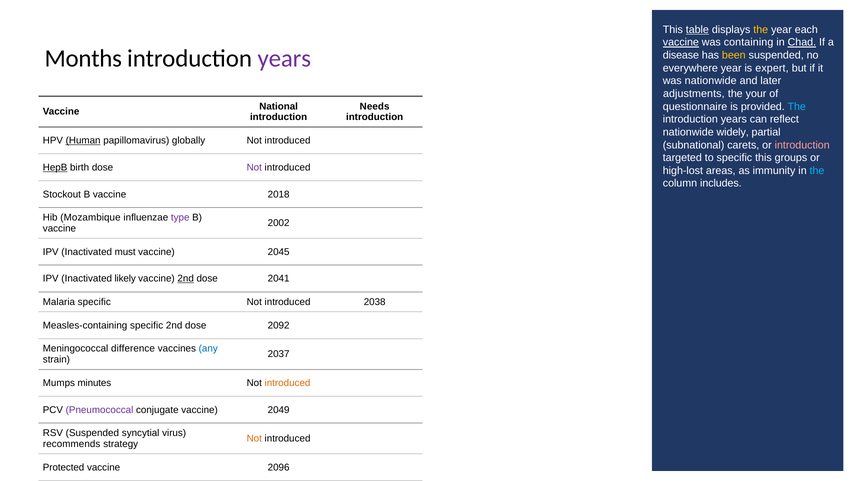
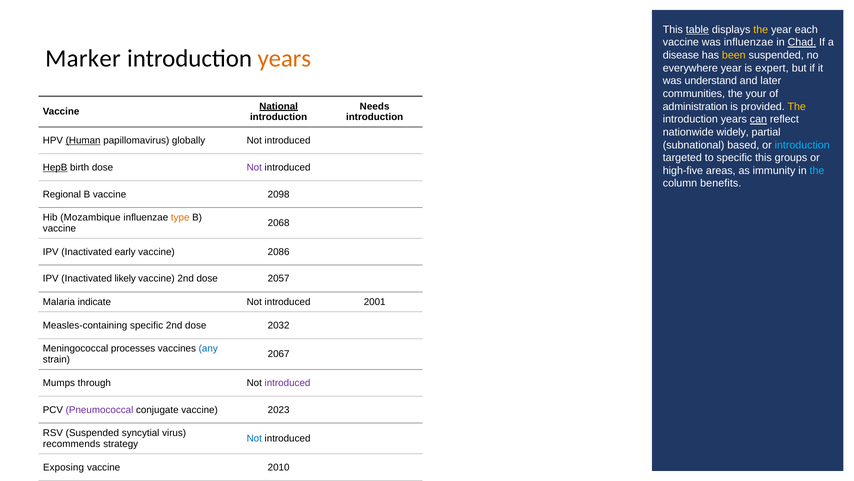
vaccine at (681, 42) underline: present -> none
was containing: containing -> influenzae
Months: Months -> Marker
years at (284, 58) colour: purple -> orange
was nationwide: nationwide -> understand
adjustments: adjustments -> communities
questionnaire: questionnaire -> administration
The at (797, 106) colour: light blue -> yellow
National underline: none -> present
can underline: none -> present
carets: carets -> based
introduction at (802, 145) colour: pink -> light blue
high-lost: high-lost -> high-five
includes: includes -> benefits
Stockout: Stockout -> Regional
2018: 2018 -> 2098
type colour: purple -> orange
2002: 2002 -> 2068
must: must -> early
2045: 2045 -> 2086
2nd at (186, 278) underline: present -> none
2041: 2041 -> 2057
Malaria specific: specific -> indicate
2038: 2038 -> 2001
2092: 2092 -> 2032
difference: difference -> processes
2037: 2037 -> 2067
minutes: minutes -> through
introduced at (288, 383) colour: orange -> purple
2049: 2049 -> 2023
Not at (254, 438) colour: orange -> blue
Protected: Protected -> Exposing
2096: 2096 -> 2010
